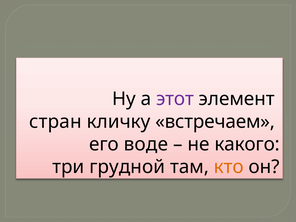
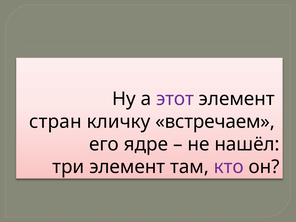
воде: воде -> ядре
какого: какого -> нашёл
три грудной: грудной -> элемент
кто colour: orange -> purple
